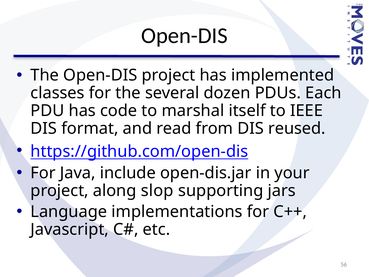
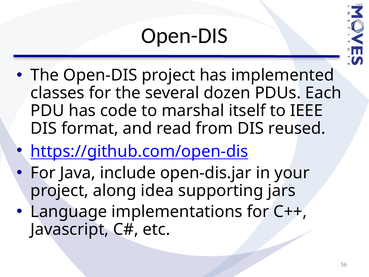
slop: slop -> idea
